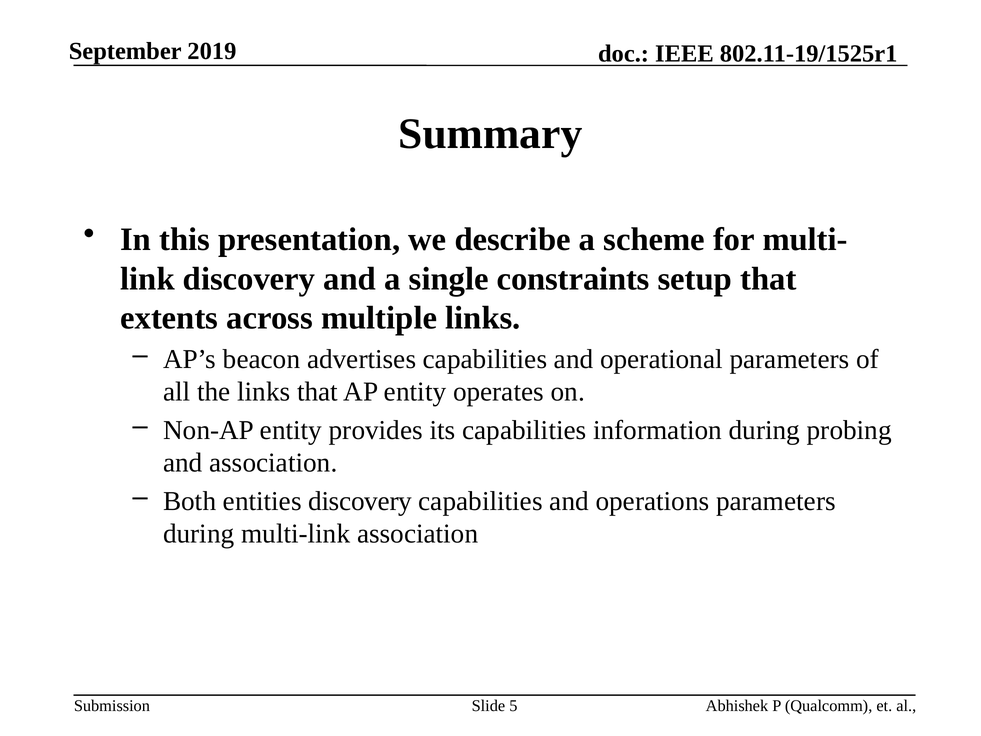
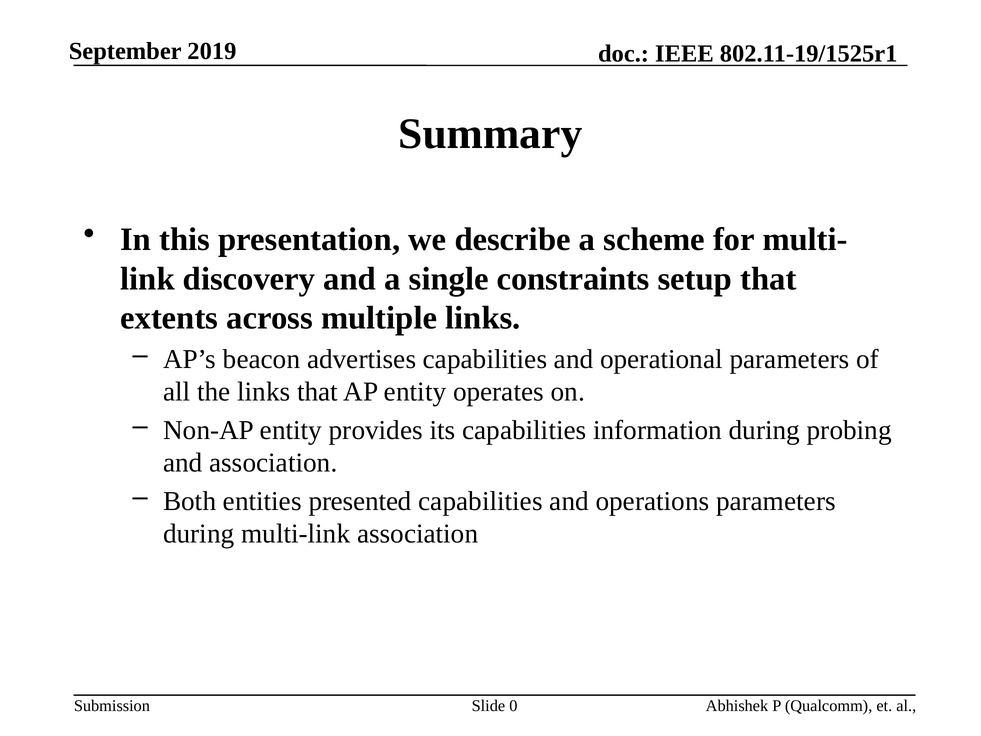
entities discovery: discovery -> presented
5: 5 -> 0
